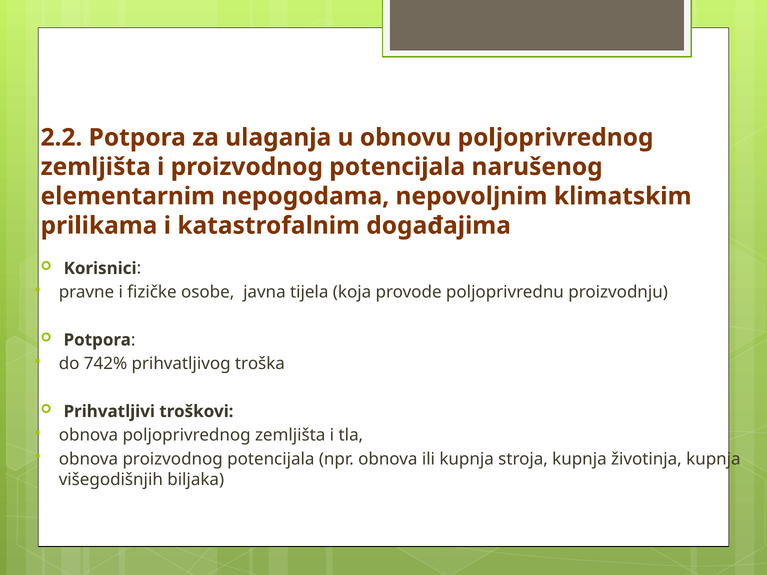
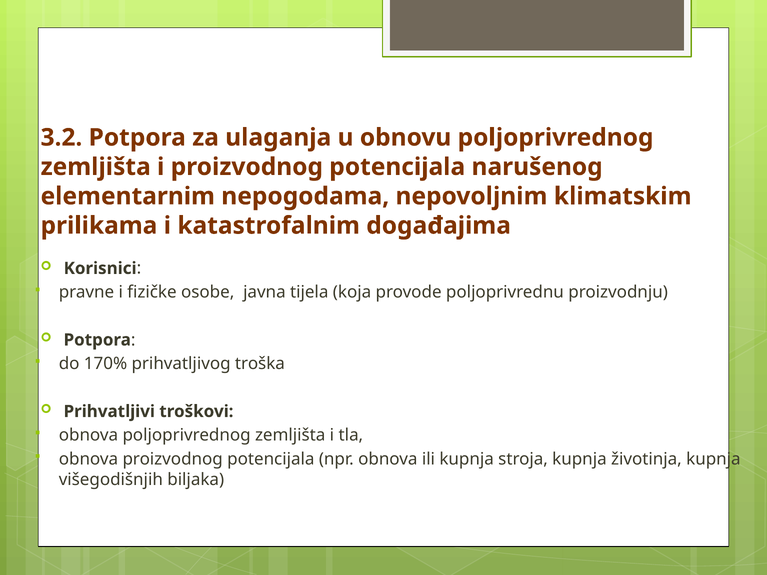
2.2: 2.2 -> 3.2
742%: 742% -> 170%
